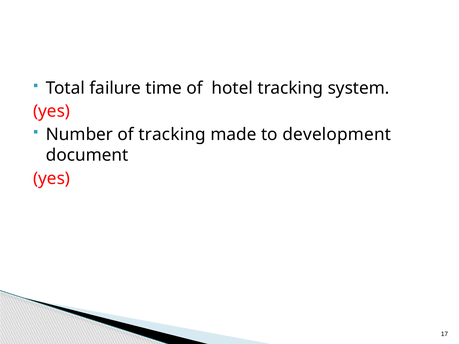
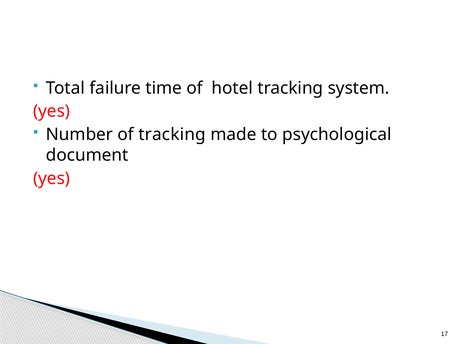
development: development -> psychological
